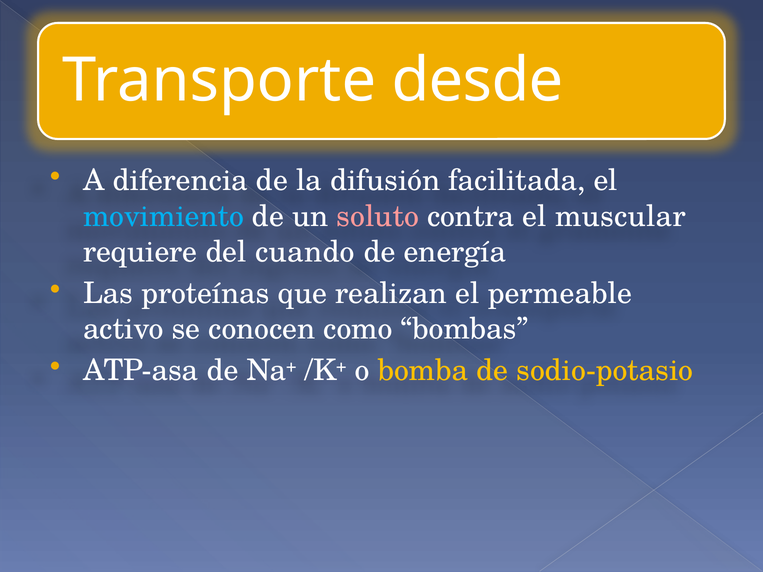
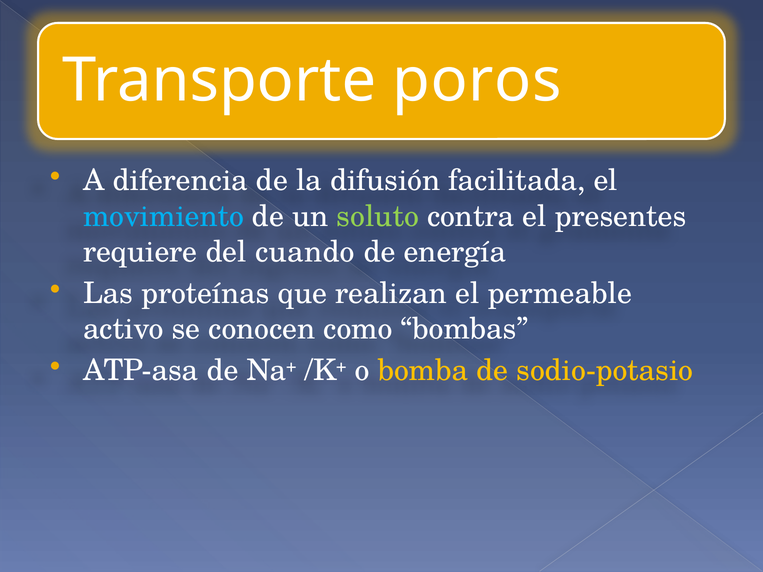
desde: desde -> poros
soluto colour: pink -> light green
muscular: muscular -> presentes
